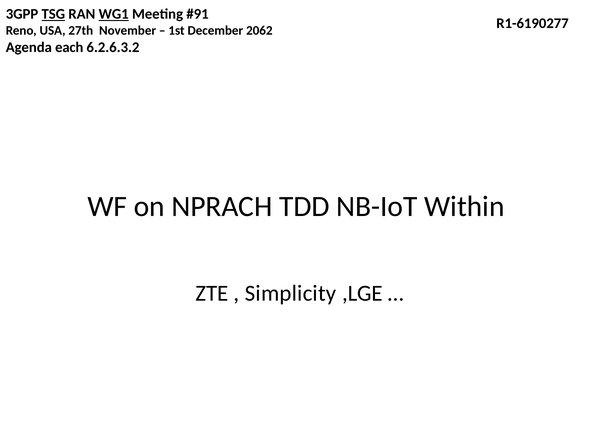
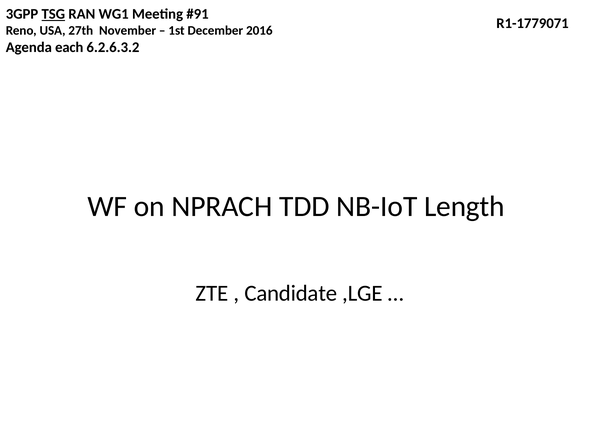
WG1 underline: present -> none
R1-6190277: R1-6190277 -> R1-1779071
2062: 2062 -> 2016
Within: Within -> Length
Simplicity: Simplicity -> Candidate
